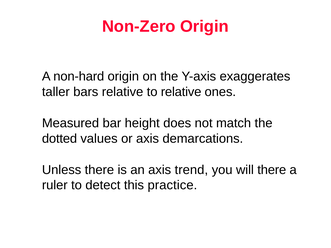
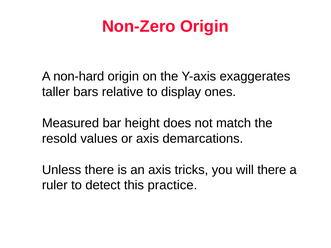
to relative: relative -> display
dotted: dotted -> resold
trend: trend -> tricks
